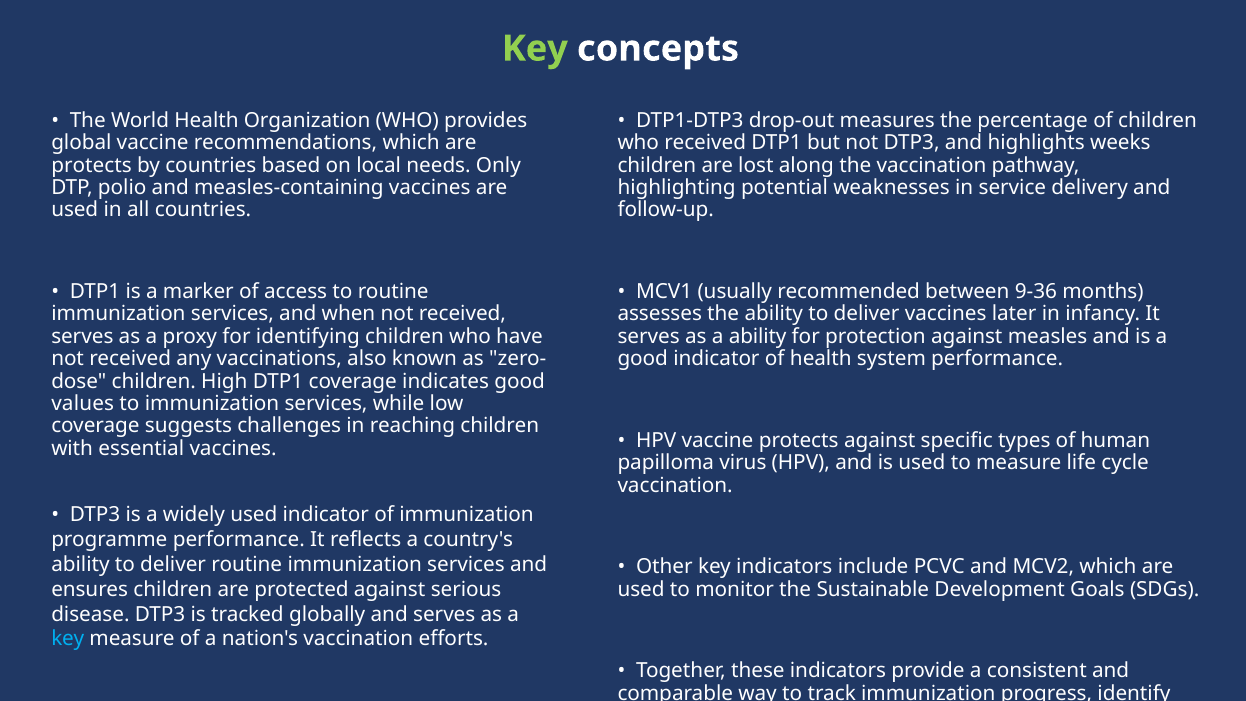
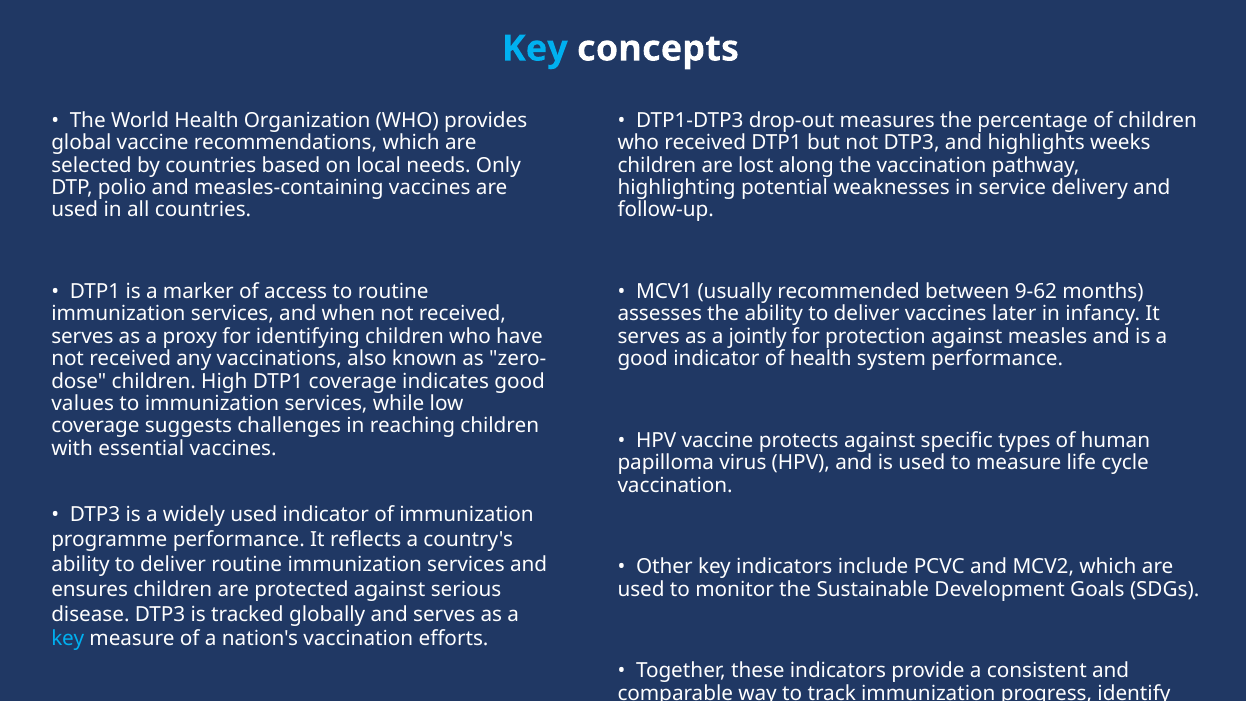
Key at (535, 49) colour: light green -> light blue
protects at (91, 165): protects -> selected
9-36: 9-36 -> 9-62
a ability: ability -> jointly
